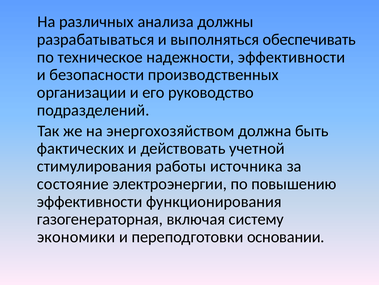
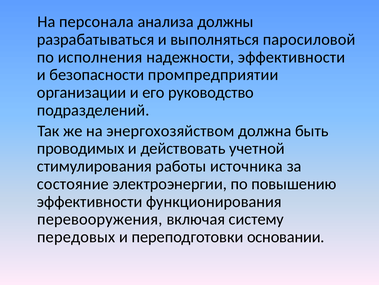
различных: различных -> персонала
обеспечивать: обеспечивать -> паросиловой
техническое: техническое -> исполнения
производственных: производственных -> промпредприятии
фактических: фактических -> проводимых
газогенераторная: газогенераторная -> перевооружения
экономики: экономики -> передовых
